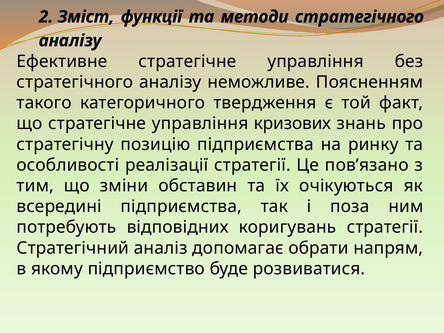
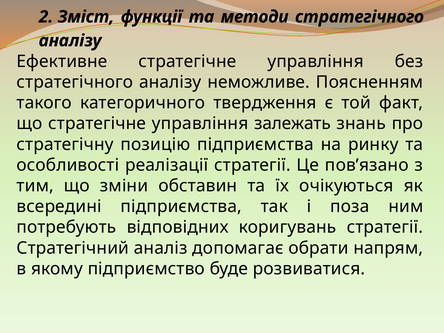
кризових: кризових -> залежать
